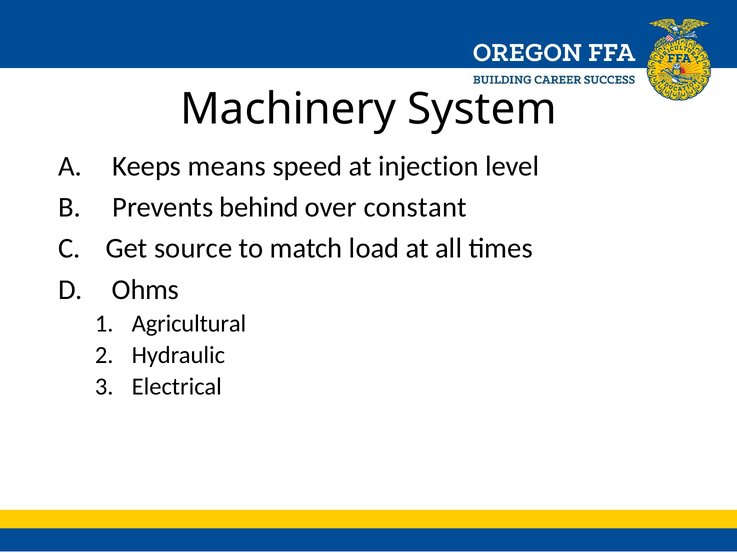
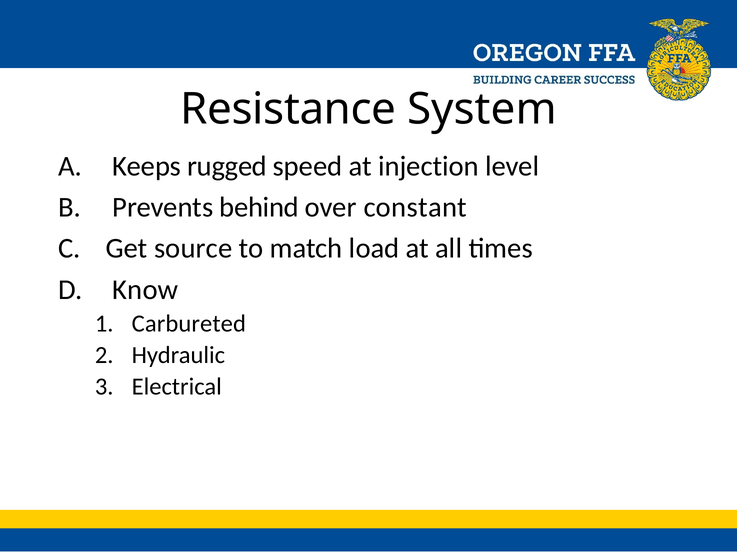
Machinery: Machinery -> Resistance
means: means -> rugged
Ohms: Ohms -> Know
Agricultural: Agricultural -> Carbureted
